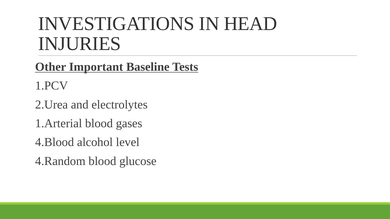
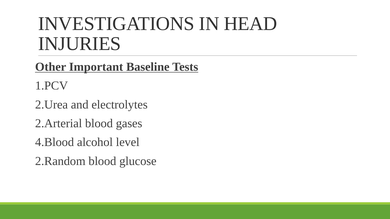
1.Arterial: 1.Arterial -> 2.Arterial
4.Random: 4.Random -> 2.Random
